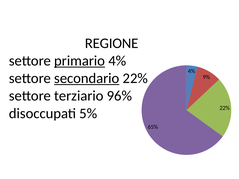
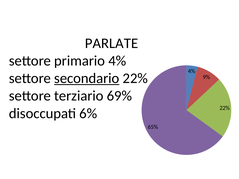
REGIONE: REGIONE -> PARLATE
primario underline: present -> none
96%: 96% -> 69%
5%: 5% -> 6%
